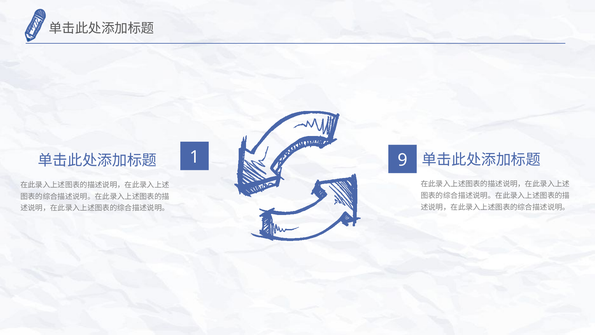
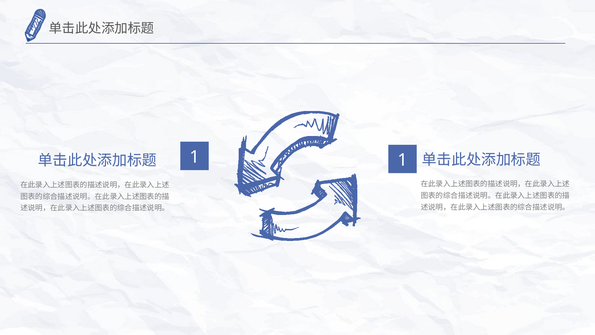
9 at (403, 160): 9 -> 1
